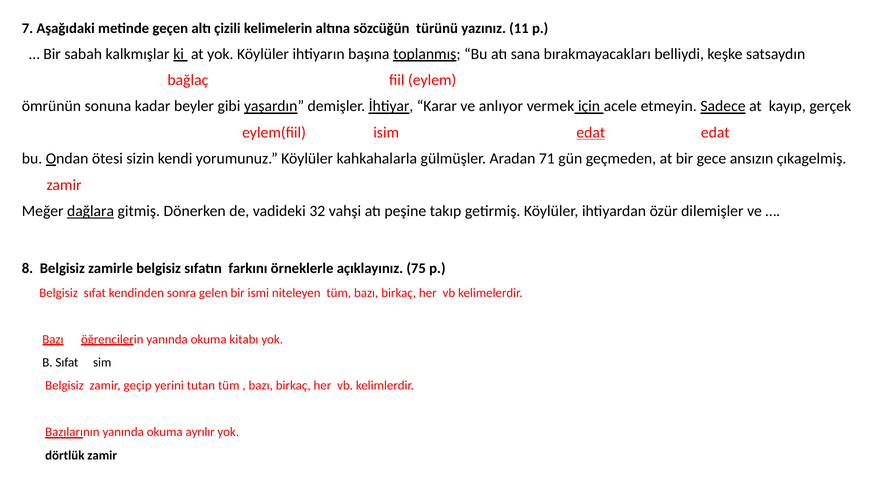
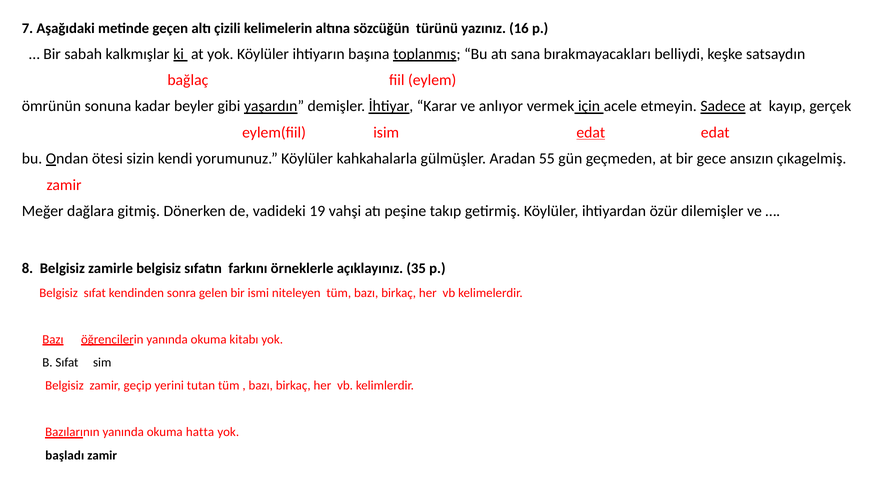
11: 11 -> 16
71: 71 -> 55
dağlara underline: present -> none
32: 32 -> 19
75: 75 -> 35
ayrılır: ayrılır -> hatta
dörtlük: dörtlük -> başladı
